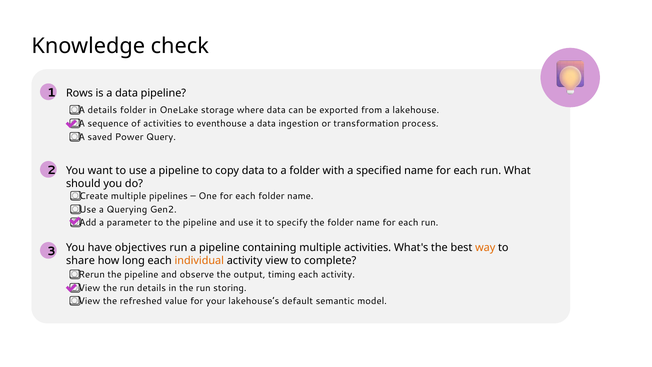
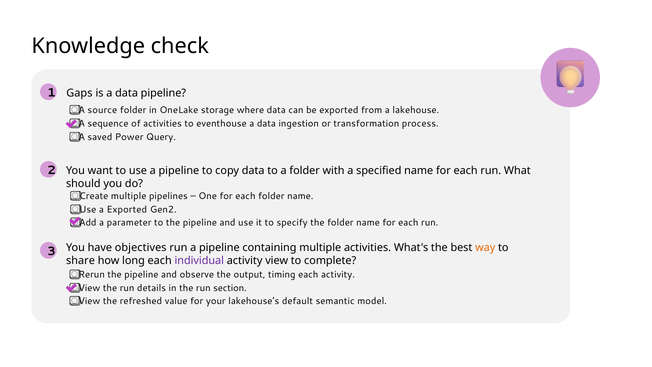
Rows: Rows -> Gaps
details at (102, 110): details -> source
a Querying: Querying -> Exported
individual colour: orange -> purple
storing: storing -> section
